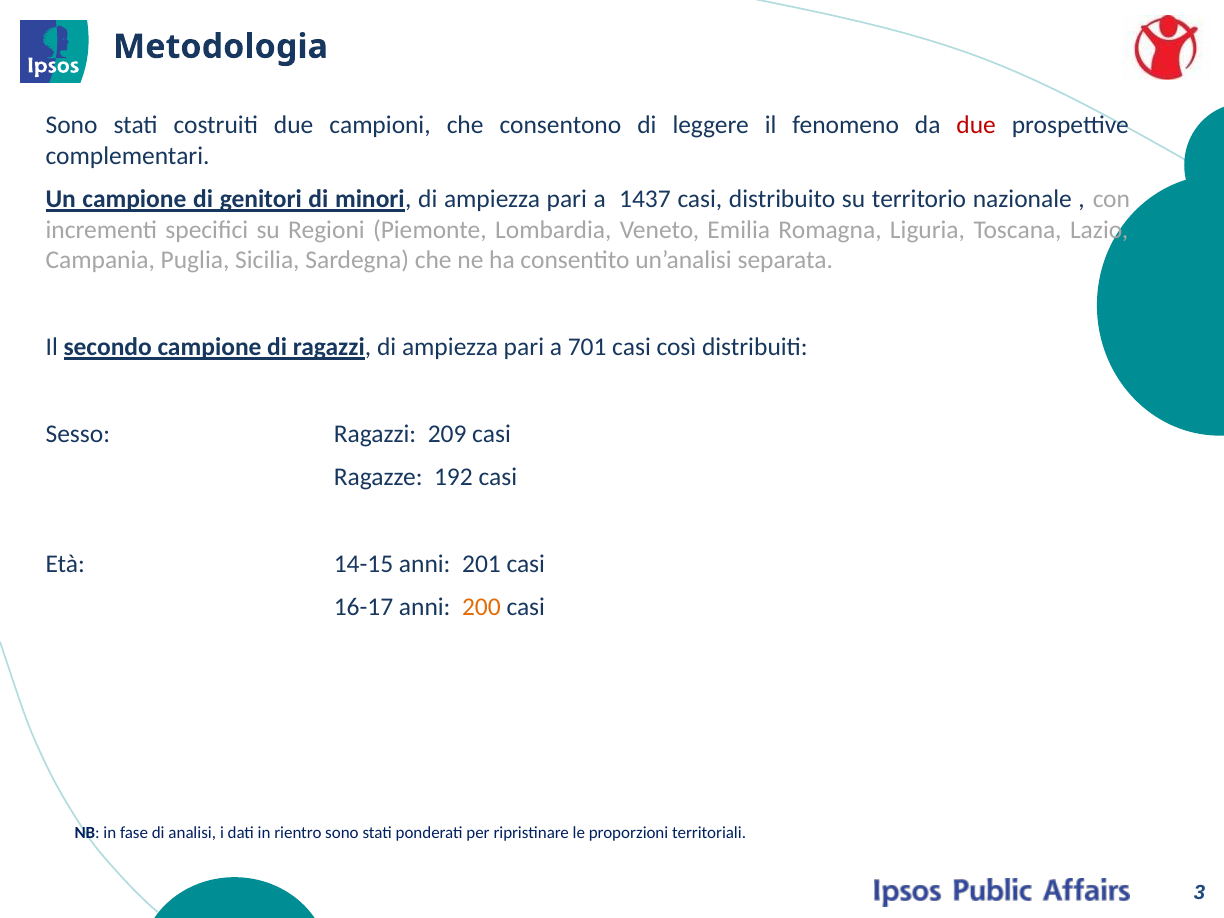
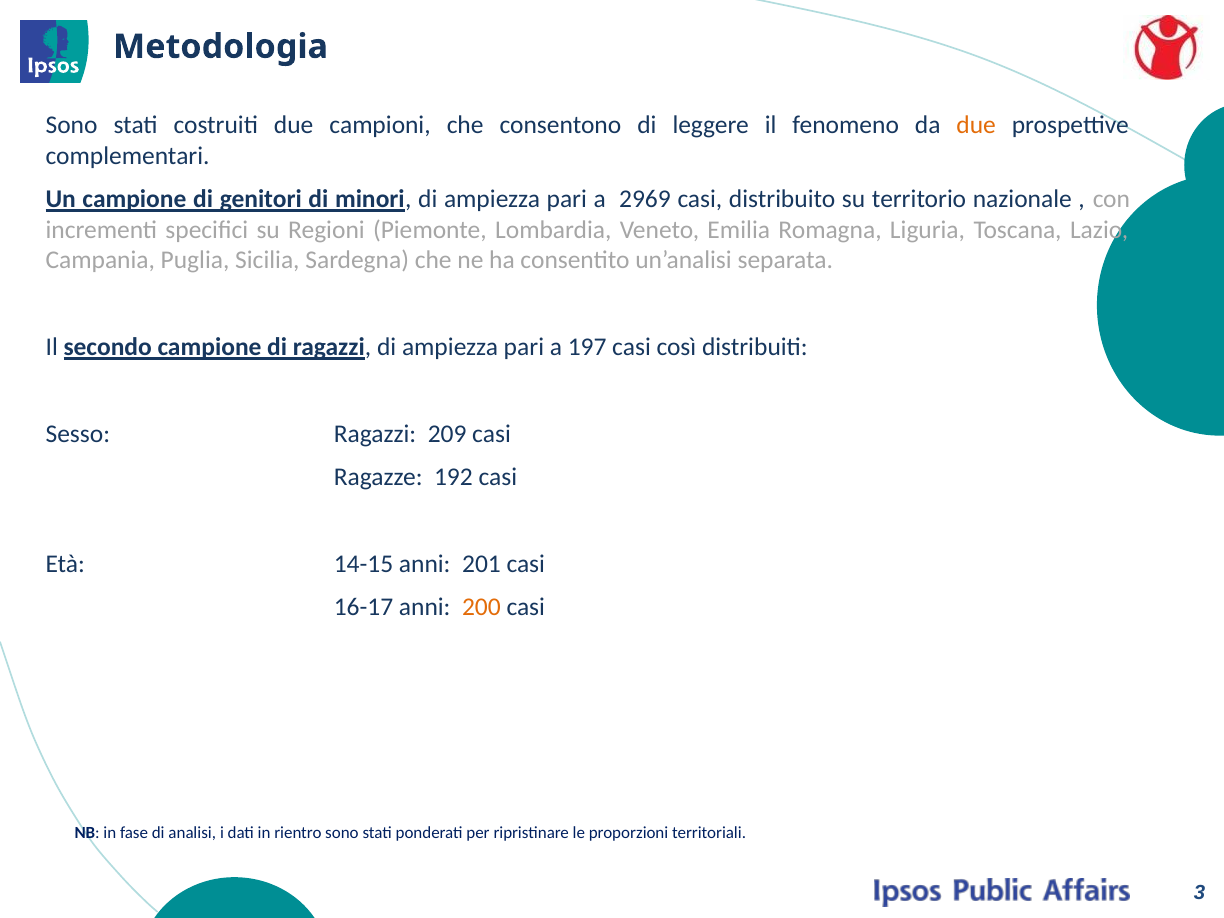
due at (976, 125) colour: red -> orange
1437: 1437 -> 2969
701: 701 -> 197
